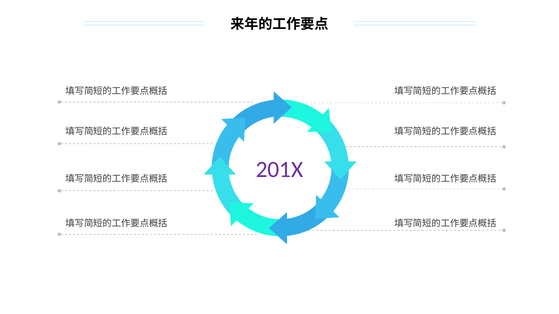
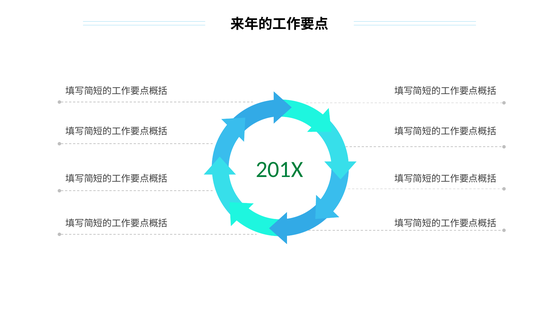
201X colour: purple -> green
